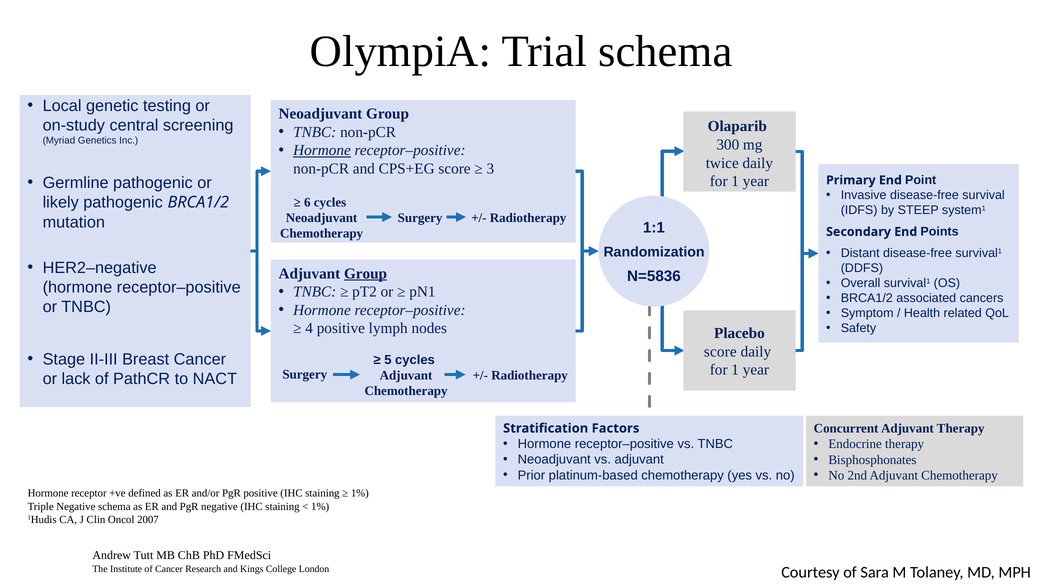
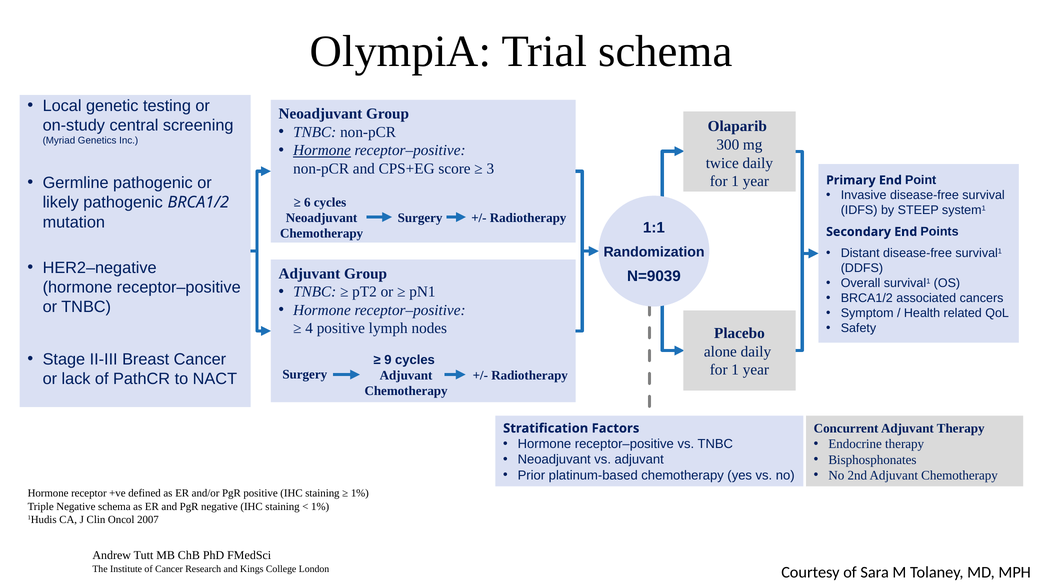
Group at (366, 274) underline: present -> none
N=5836: N=5836 -> N=9039
score at (720, 351): score -> alone
5: 5 -> 9
